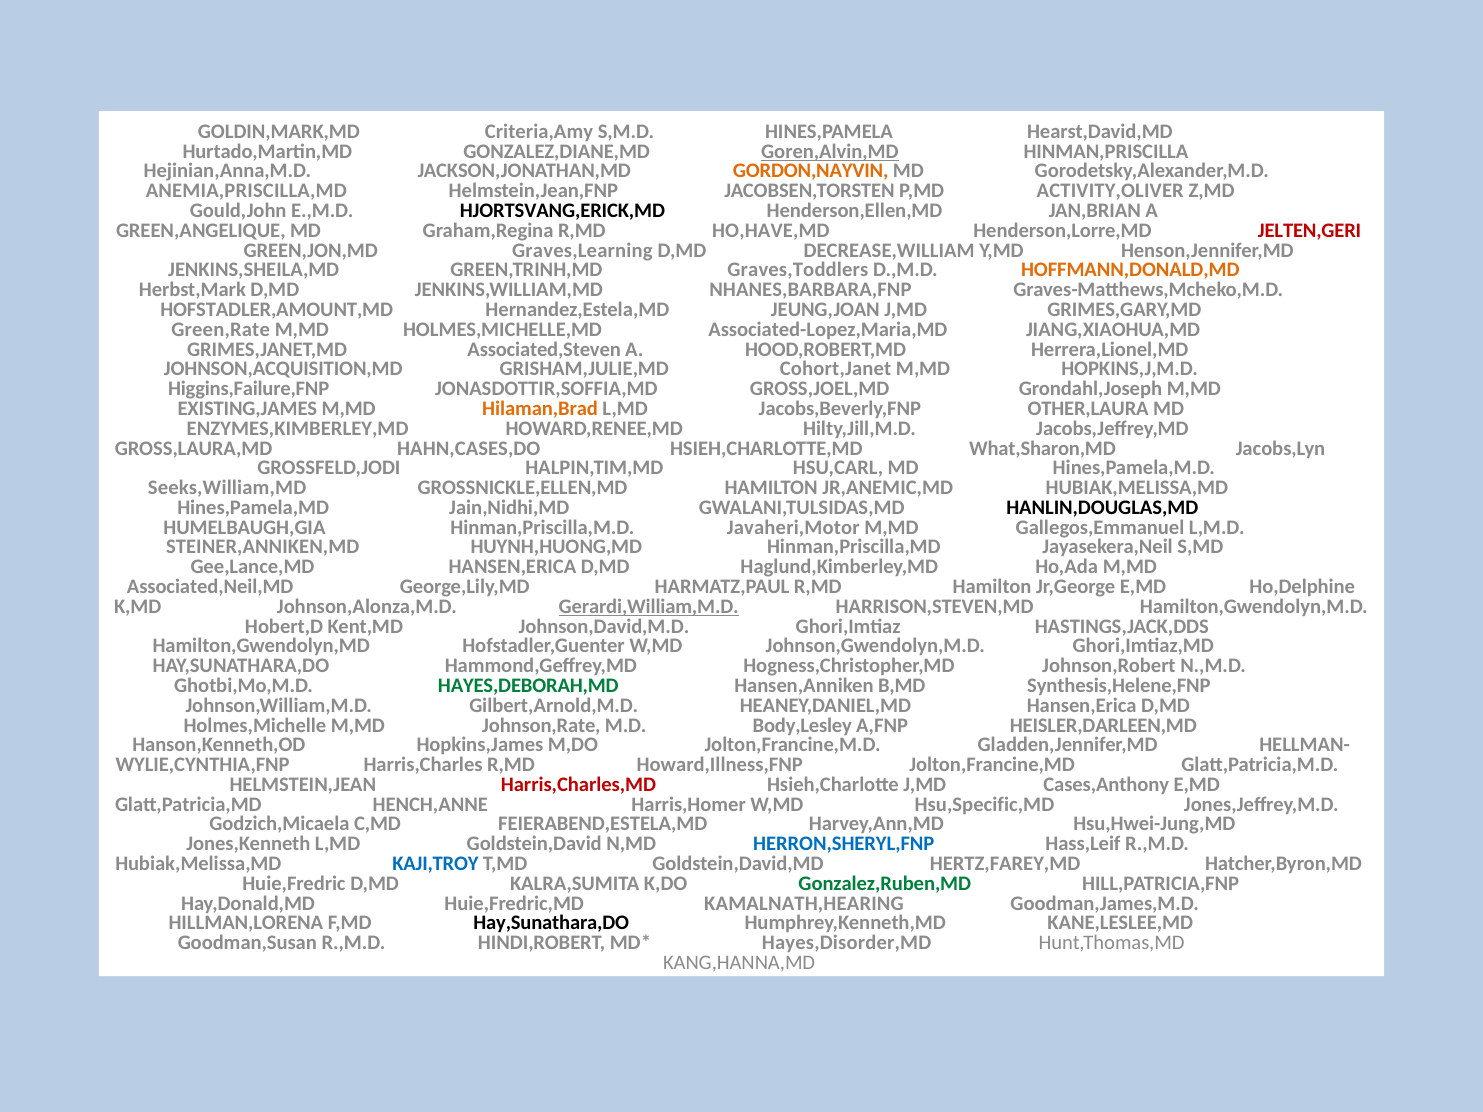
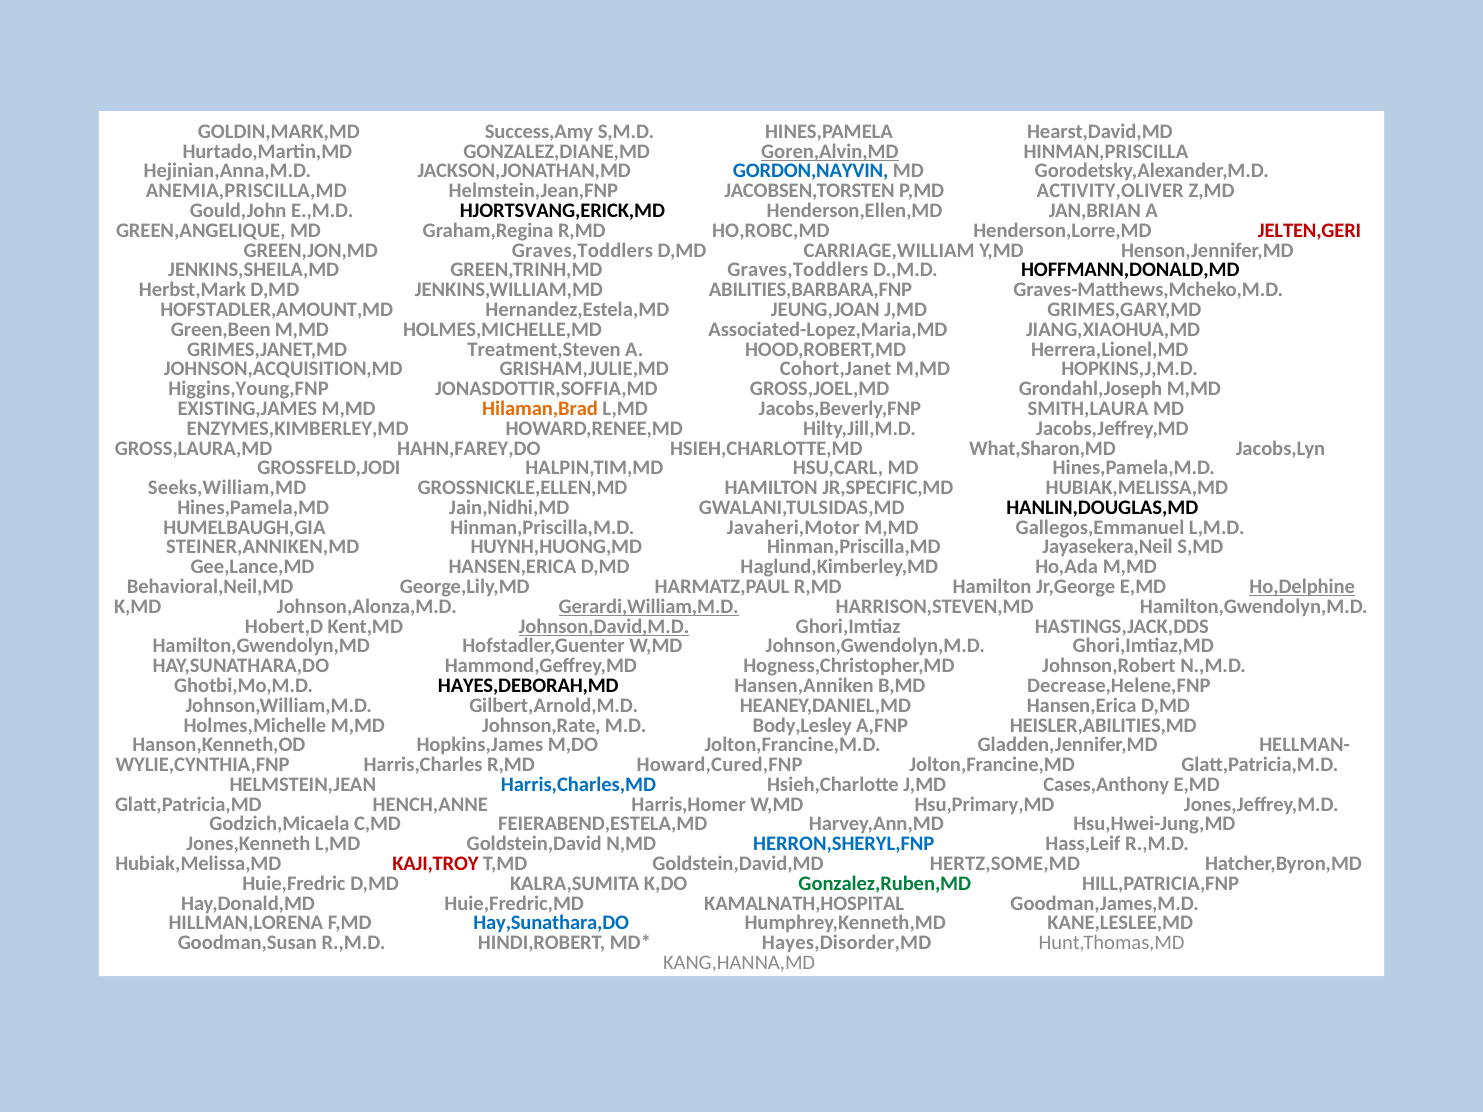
Criteria,Amy: Criteria,Amy -> Success,Amy
GORDON,NAYVIN colour: orange -> blue
HO,HAVE,MD: HO,HAVE,MD -> HO,ROBC,MD
GREEN,JON,MD Graves,Learning: Graves,Learning -> Graves,Toddlers
DECREASE,WILLIAM: DECREASE,WILLIAM -> CARRIAGE,WILLIAM
HOFFMANN,DONALD,MD colour: orange -> black
NHANES,BARBARA,FNP: NHANES,BARBARA,FNP -> ABILITIES,BARBARA,FNP
Green,Rate: Green,Rate -> Green,Been
Associated,Steven: Associated,Steven -> Treatment,Steven
Higgins,Failure,FNP: Higgins,Failure,FNP -> Higgins,Young,FNP
OTHER,LAURA: OTHER,LAURA -> SMITH,LAURA
HAHN,CASES,DO: HAHN,CASES,DO -> HAHN,FAREY,DO
JR,ANEMIC,MD: JR,ANEMIC,MD -> JR,SPECIFIC,MD
Associated,Neil,MD: Associated,Neil,MD -> Behavioral,Neil,MD
Ho,Delphine underline: none -> present
Johnson,David,M.D underline: none -> present
HAYES,DEBORAH,MD colour: green -> black
Synthesis,Helene,FNP: Synthesis,Helene,FNP -> Decrease,Helene,FNP
HEISLER,DARLEEN,MD: HEISLER,DARLEEN,MD -> HEISLER,ABILITIES,MD
Howard,Illness,FNP: Howard,Illness,FNP -> Howard,Cured,FNP
Harris,Charles,MD colour: red -> blue
Hsu,Specific,MD: Hsu,Specific,MD -> Hsu,Primary,MD
KAJI,TROY colour: blue -> red
HERTZ,FAREY,MD: HERTZ,FAREY,MD -> HERTZ,SOME,MD
KAMALNATH,HEARING: KAMALNATH,HEARING -> KAMALNATH,HOSPITAL
Hay,Sunathara,DO at (551, 923) colour: black -> blue
